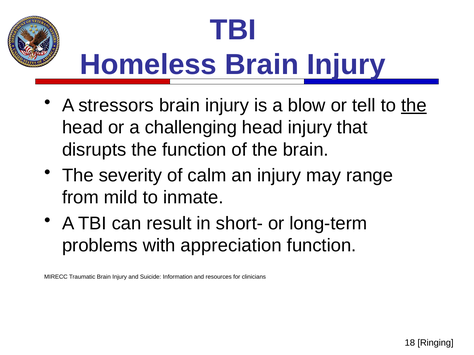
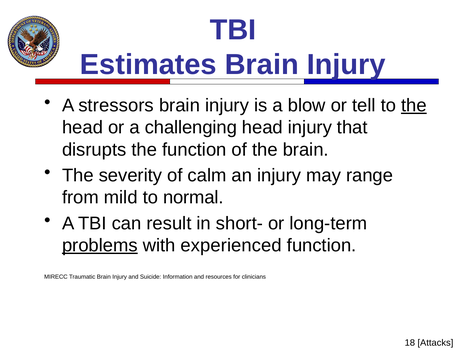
Homeless: Homeless -> Estimates
inmate: inmate -> normal
problems underline: none -> present
appreciation: appreciation -> experienced
Ringing: Ringing -> Attacks
